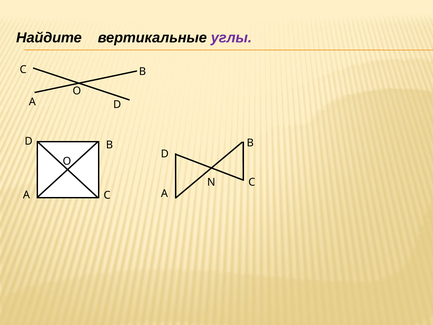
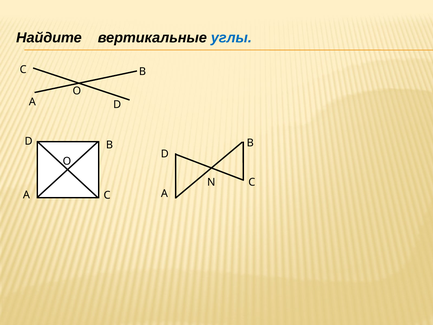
углы colour: purple -> blue
